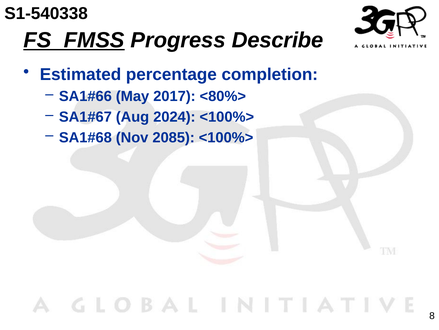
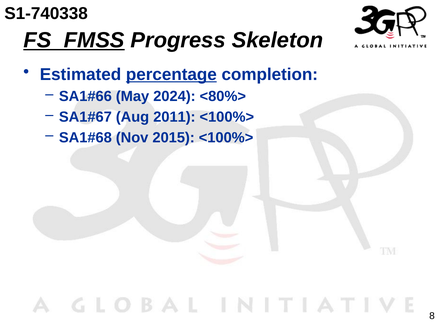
S1-540338: S1-540338 -> S1-740338
Describe: Describe -> Skeleton
percentage underline: none -> present
2017: 2017 -> 2024
2024: 2024 -> 2011
2085: 2085 -> 2015
